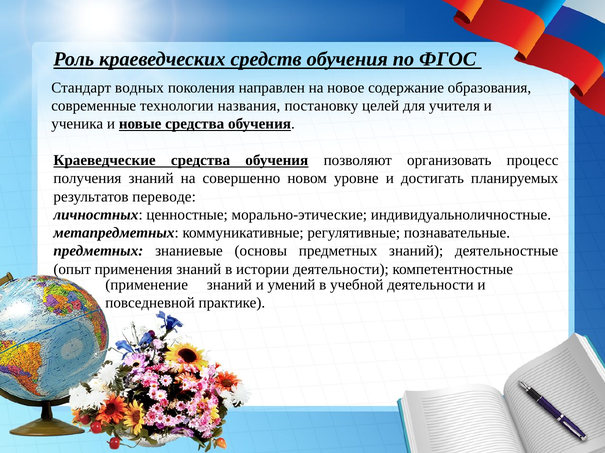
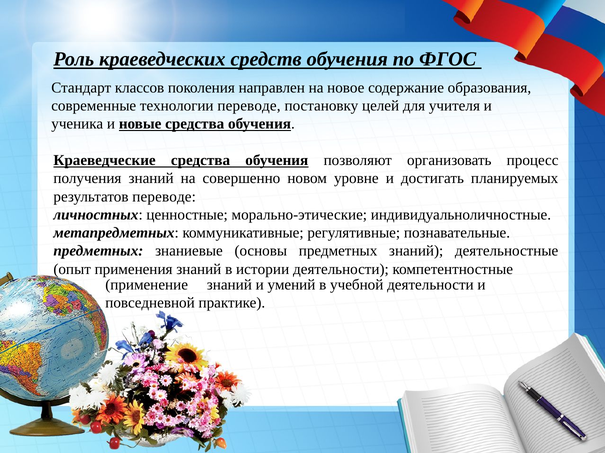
водных: водных -> классов
технологии названия: названия -> переводе
